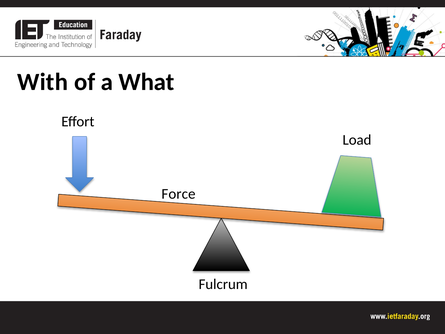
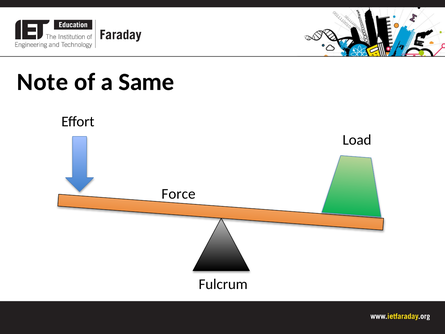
With: With -> Note
What: What -> Same
